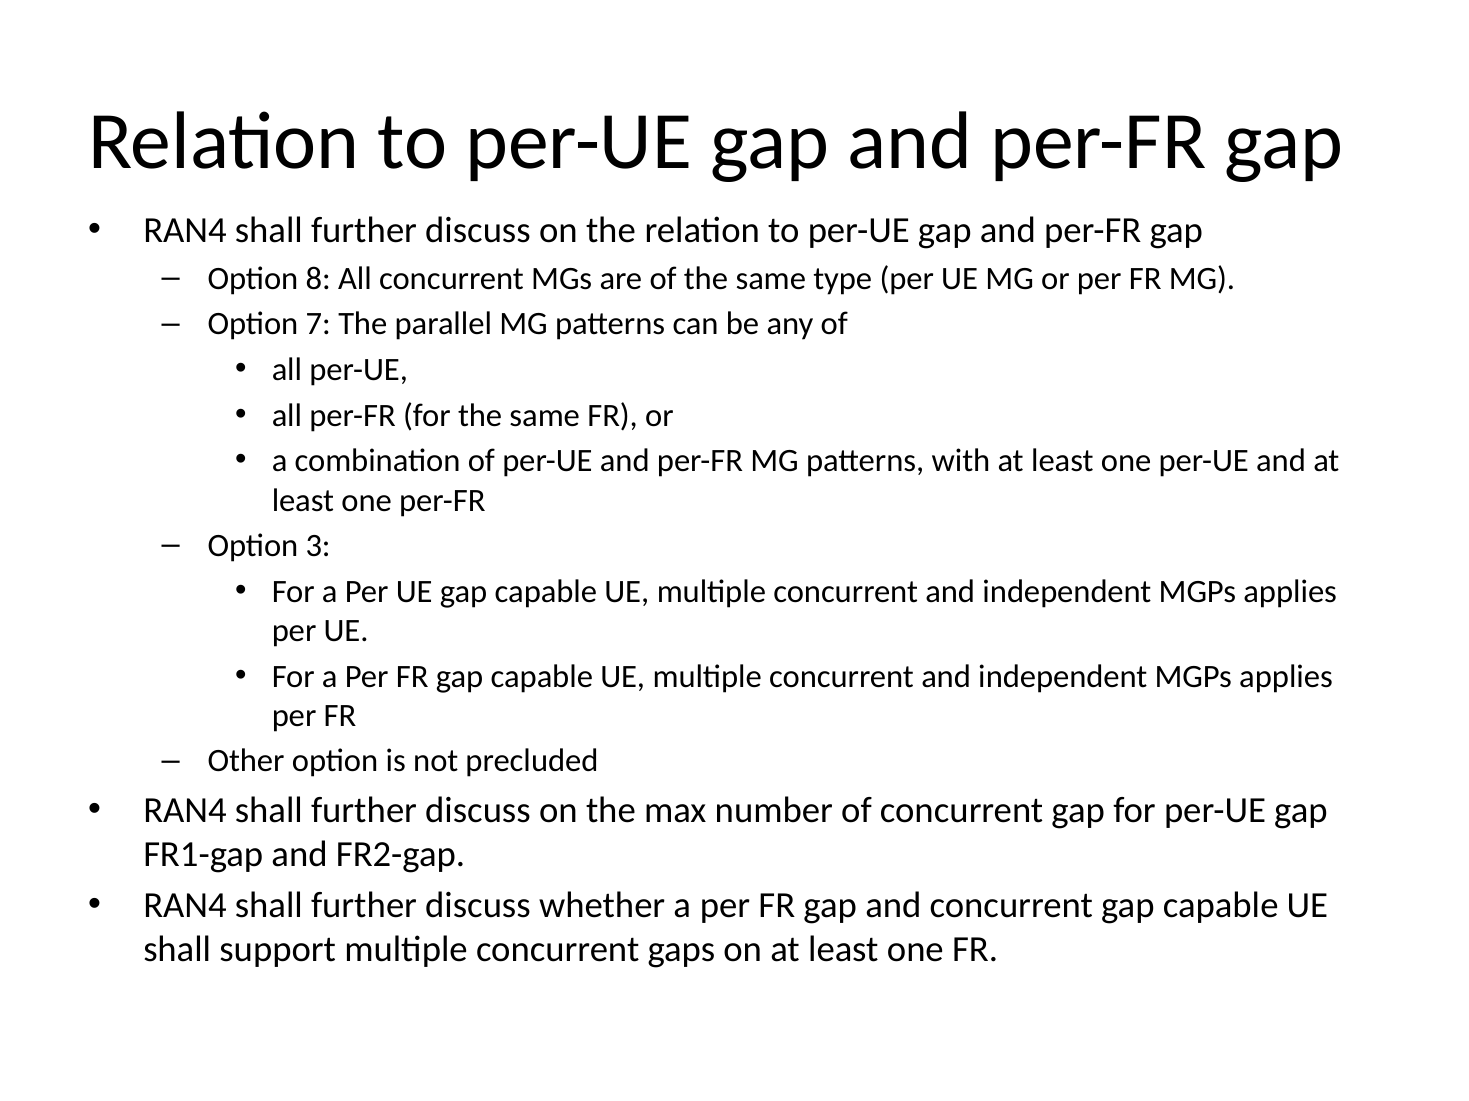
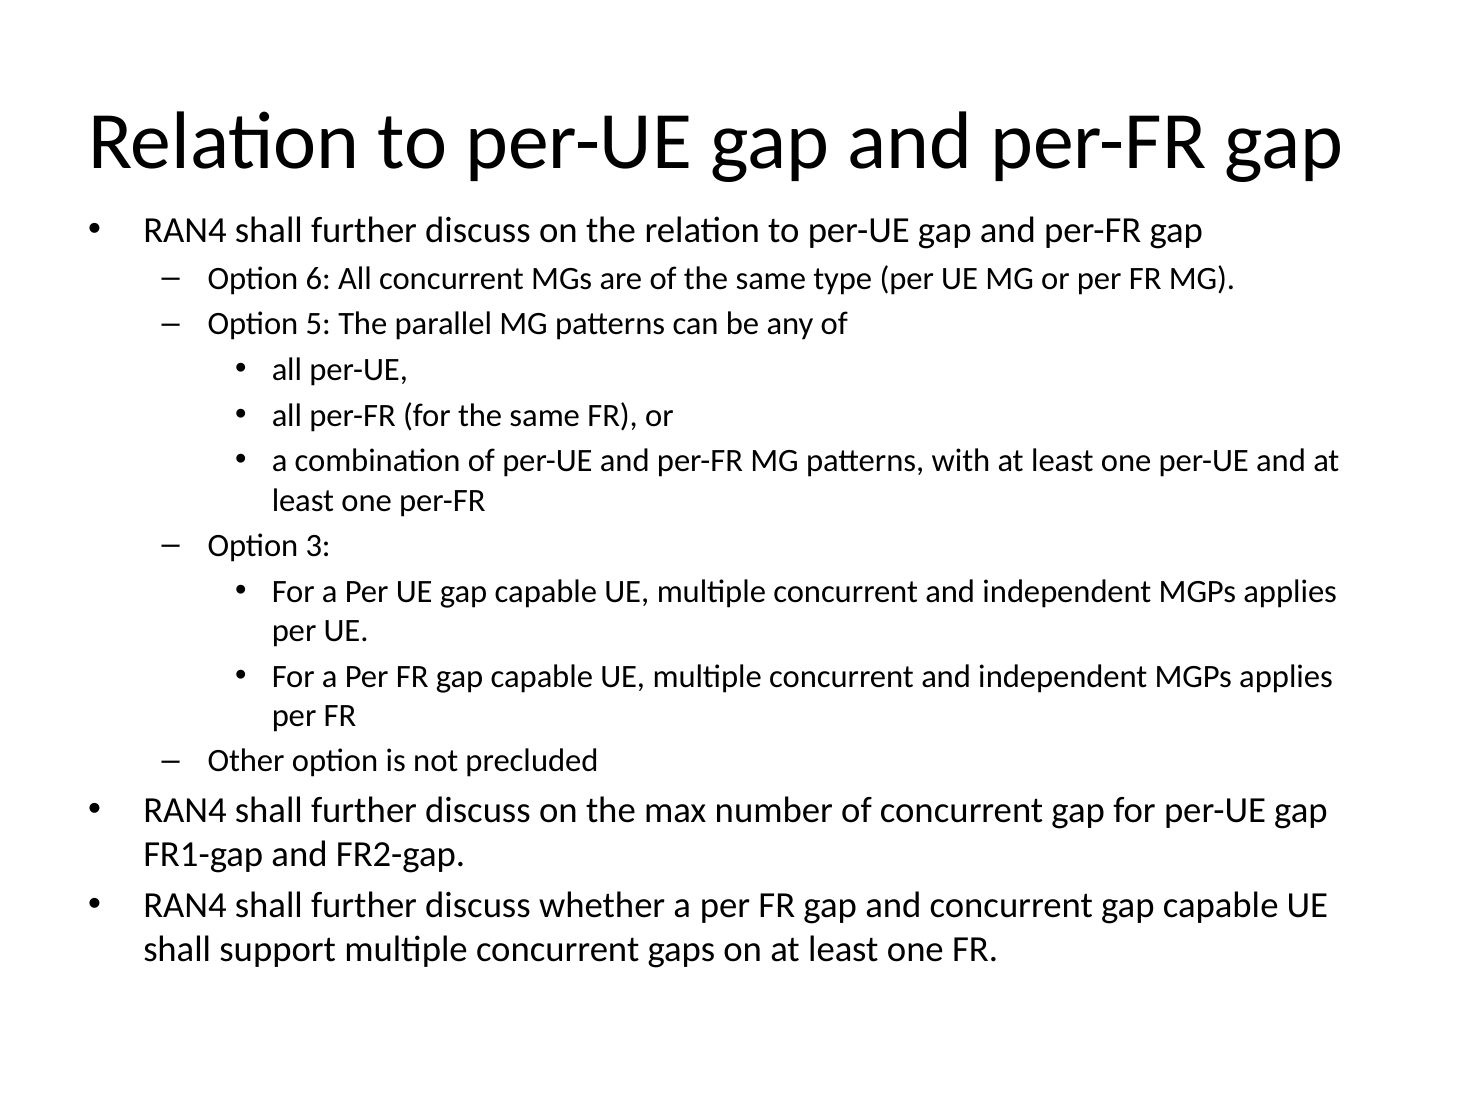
8: 8 -> 6
7: 7 -> 5
